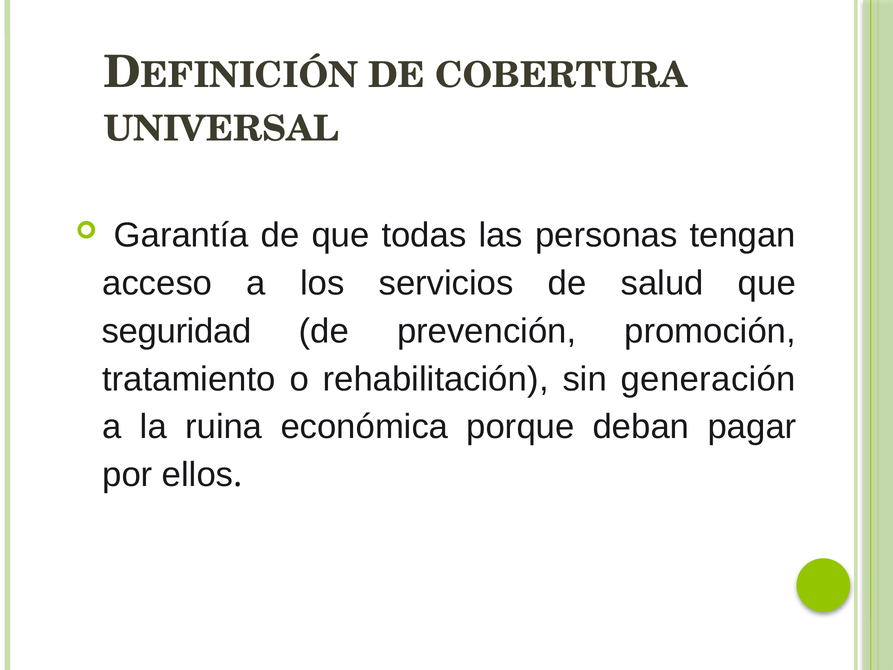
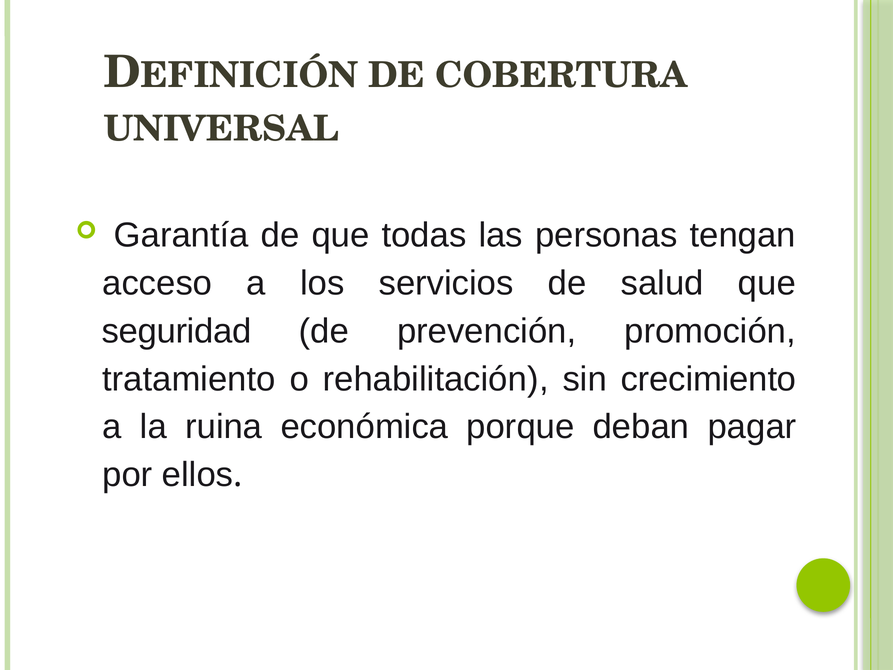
generación: generación -> crecimiento
